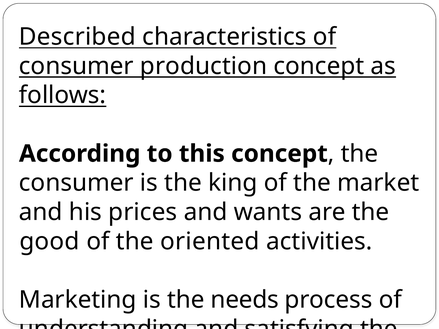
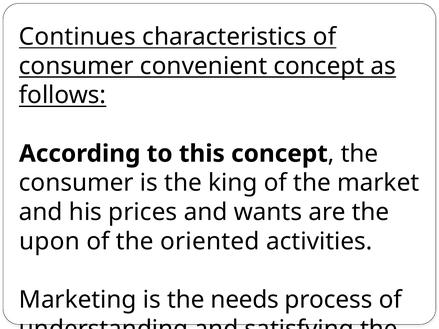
Described: Described -> Continues
production: production -> convenient
good: good -> upon
